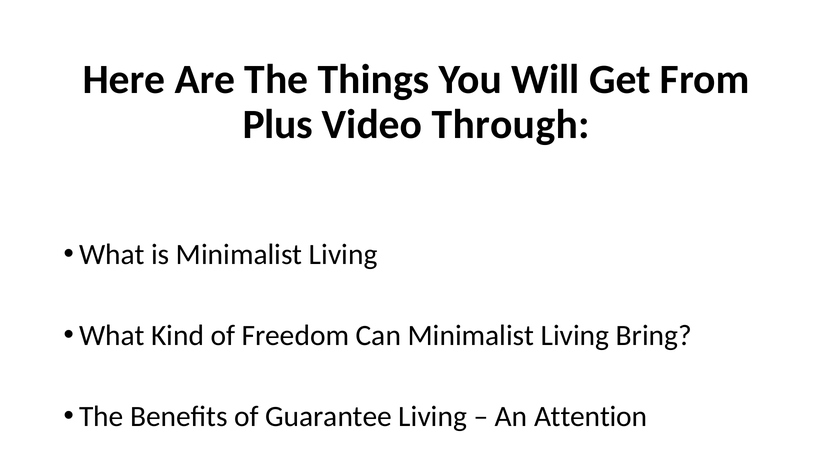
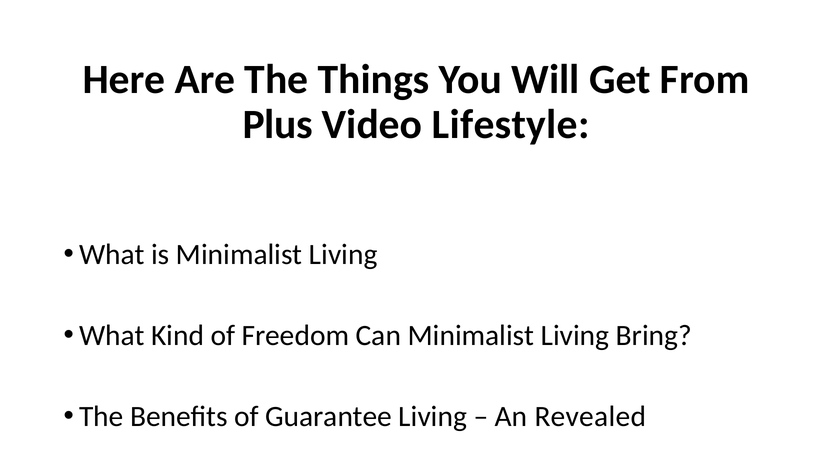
Through: Through -> Lifestyle
Attention: Attention -> Revealed
